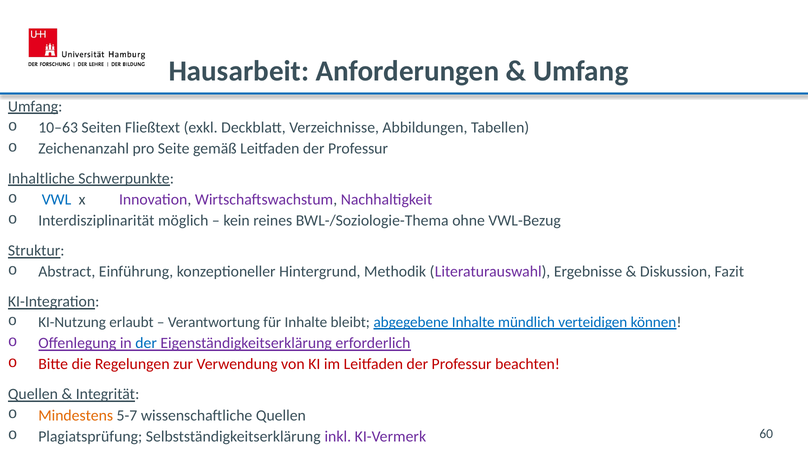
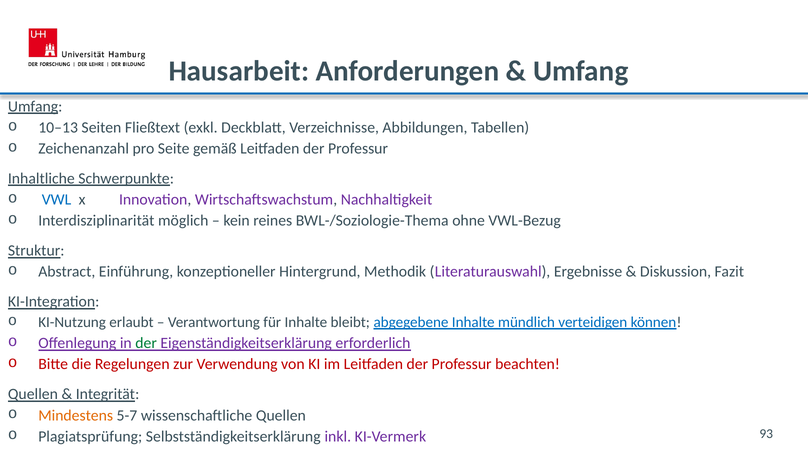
10–63: 10–63 -> 10–13
der at (146, 344) colour: blue -> green
60: 60 -> 93
